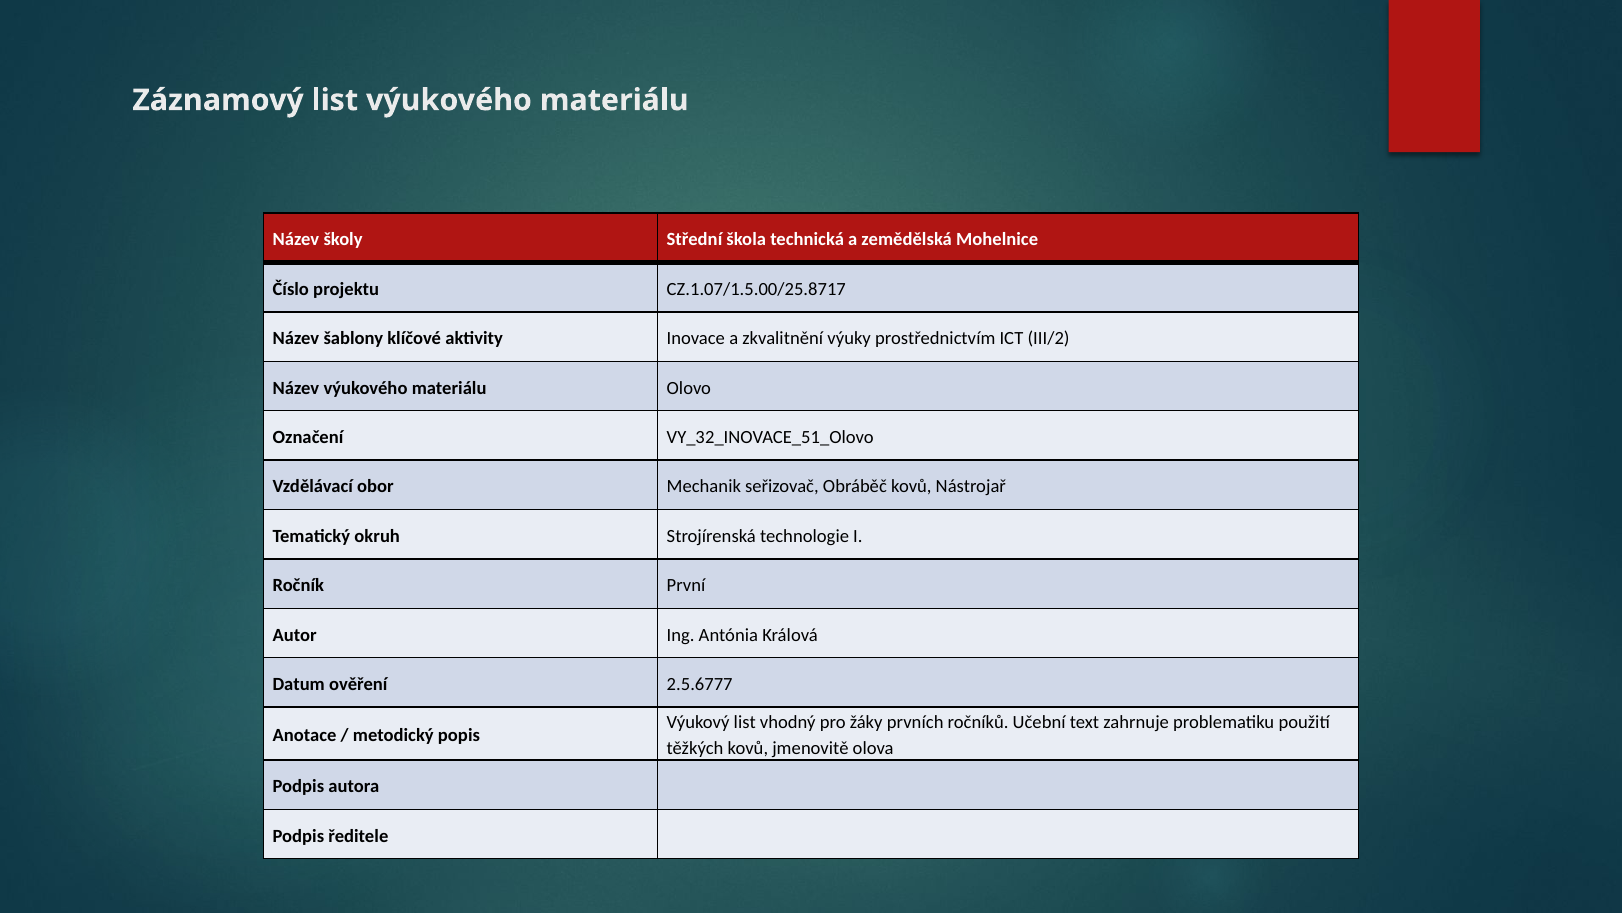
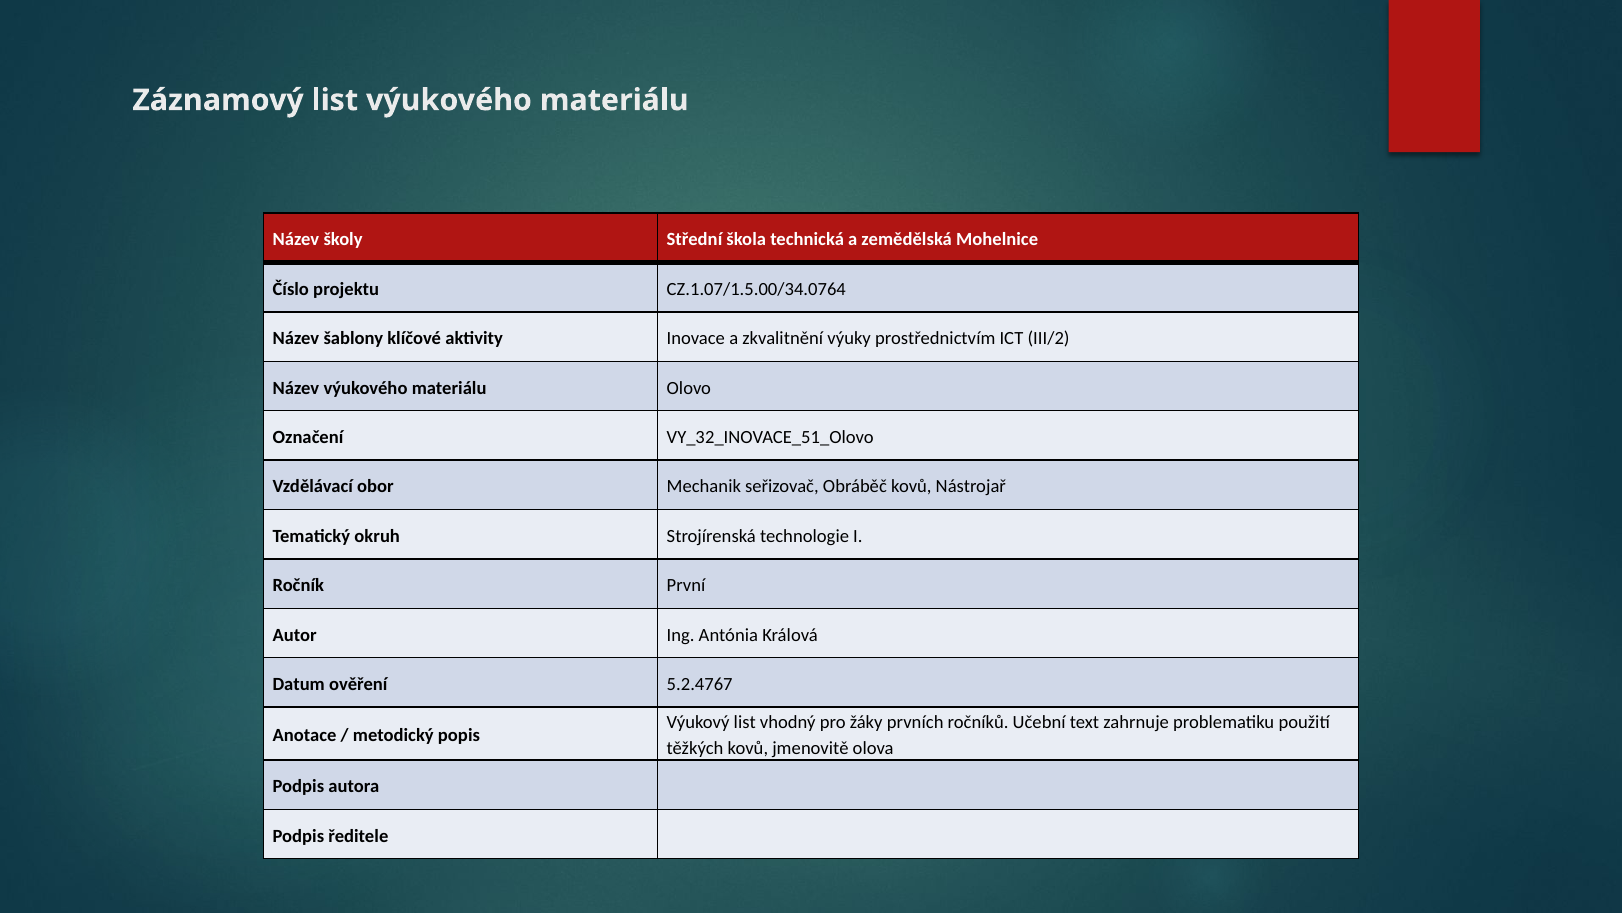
CZ.1.07/1.5.00/25.8717: CZ.1.07/1.5.00/25.8717 -> CZ.1.07/1.5.00/34.0764
2.5.6777: 2.5.6777 -> 5.2.4767
